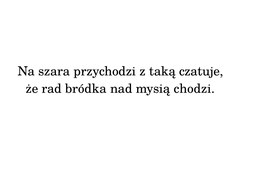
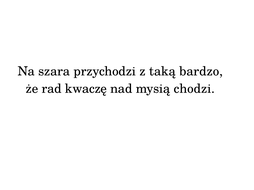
czatuje: czatuje -> bardzo
bródka: bródka -> kwaczę
